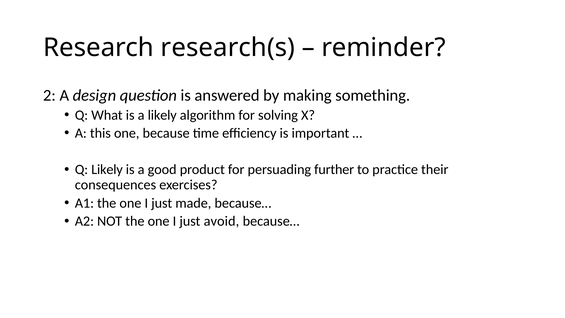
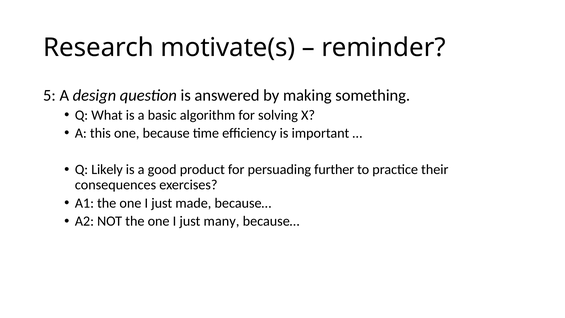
research(s: research(s -> motivate(s
2: 2 -> 5
a likely: likely -> basic
avoid: avoid -> many
